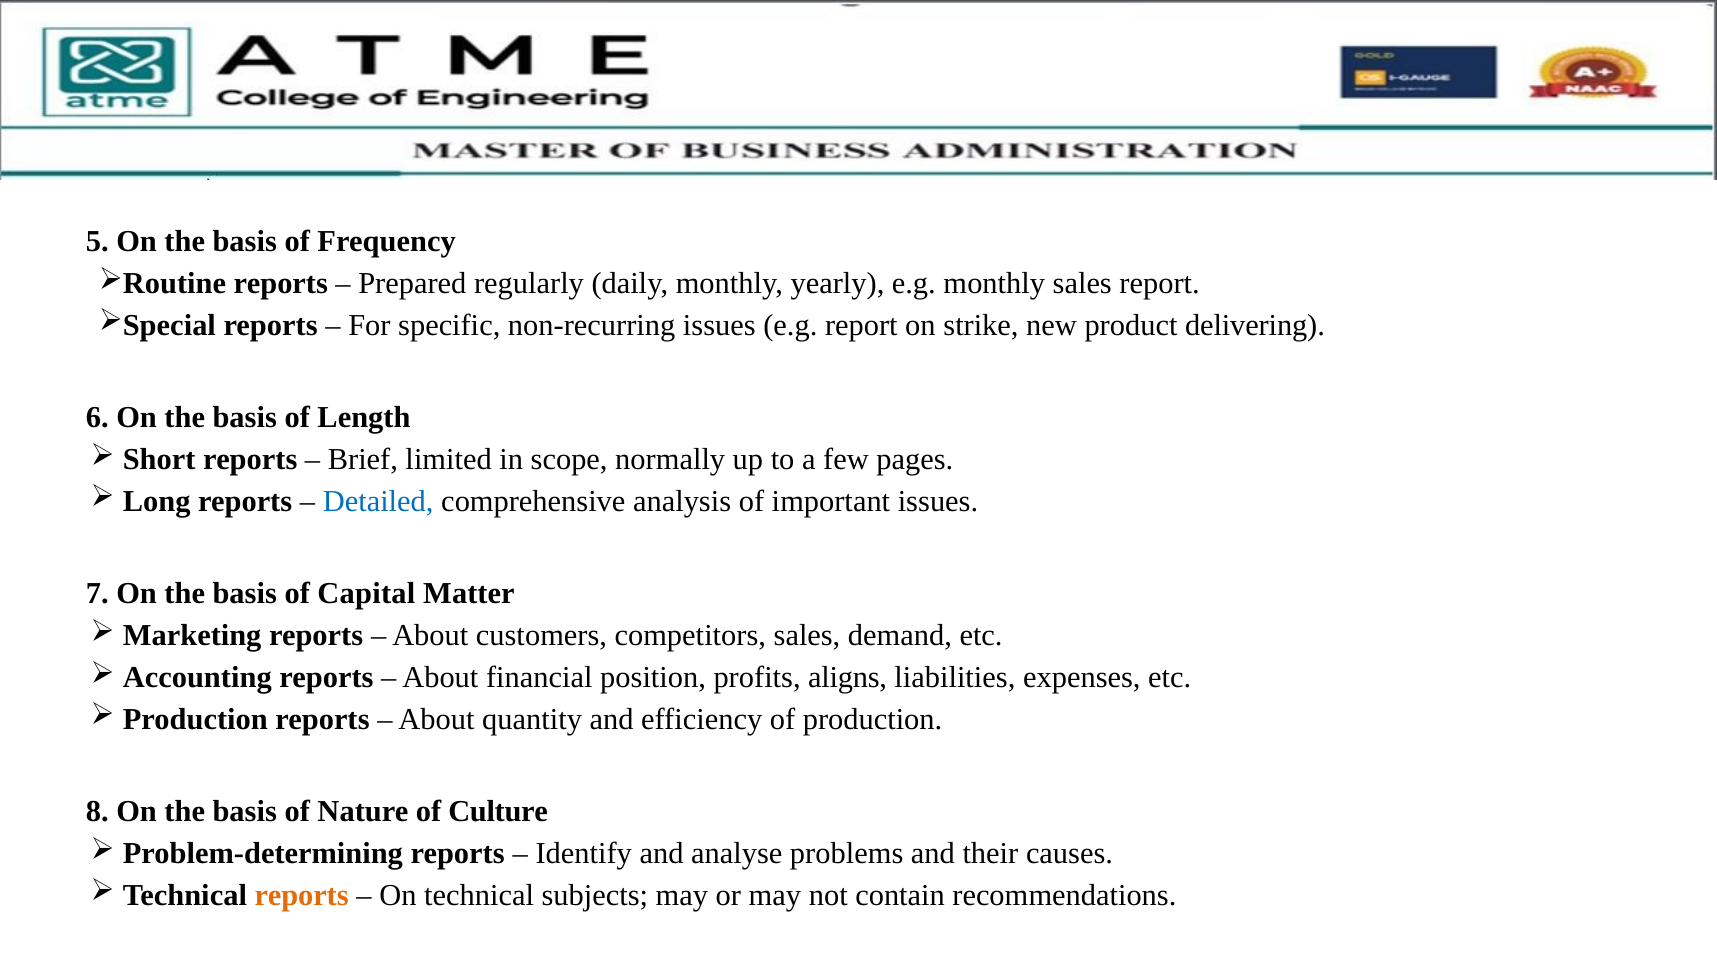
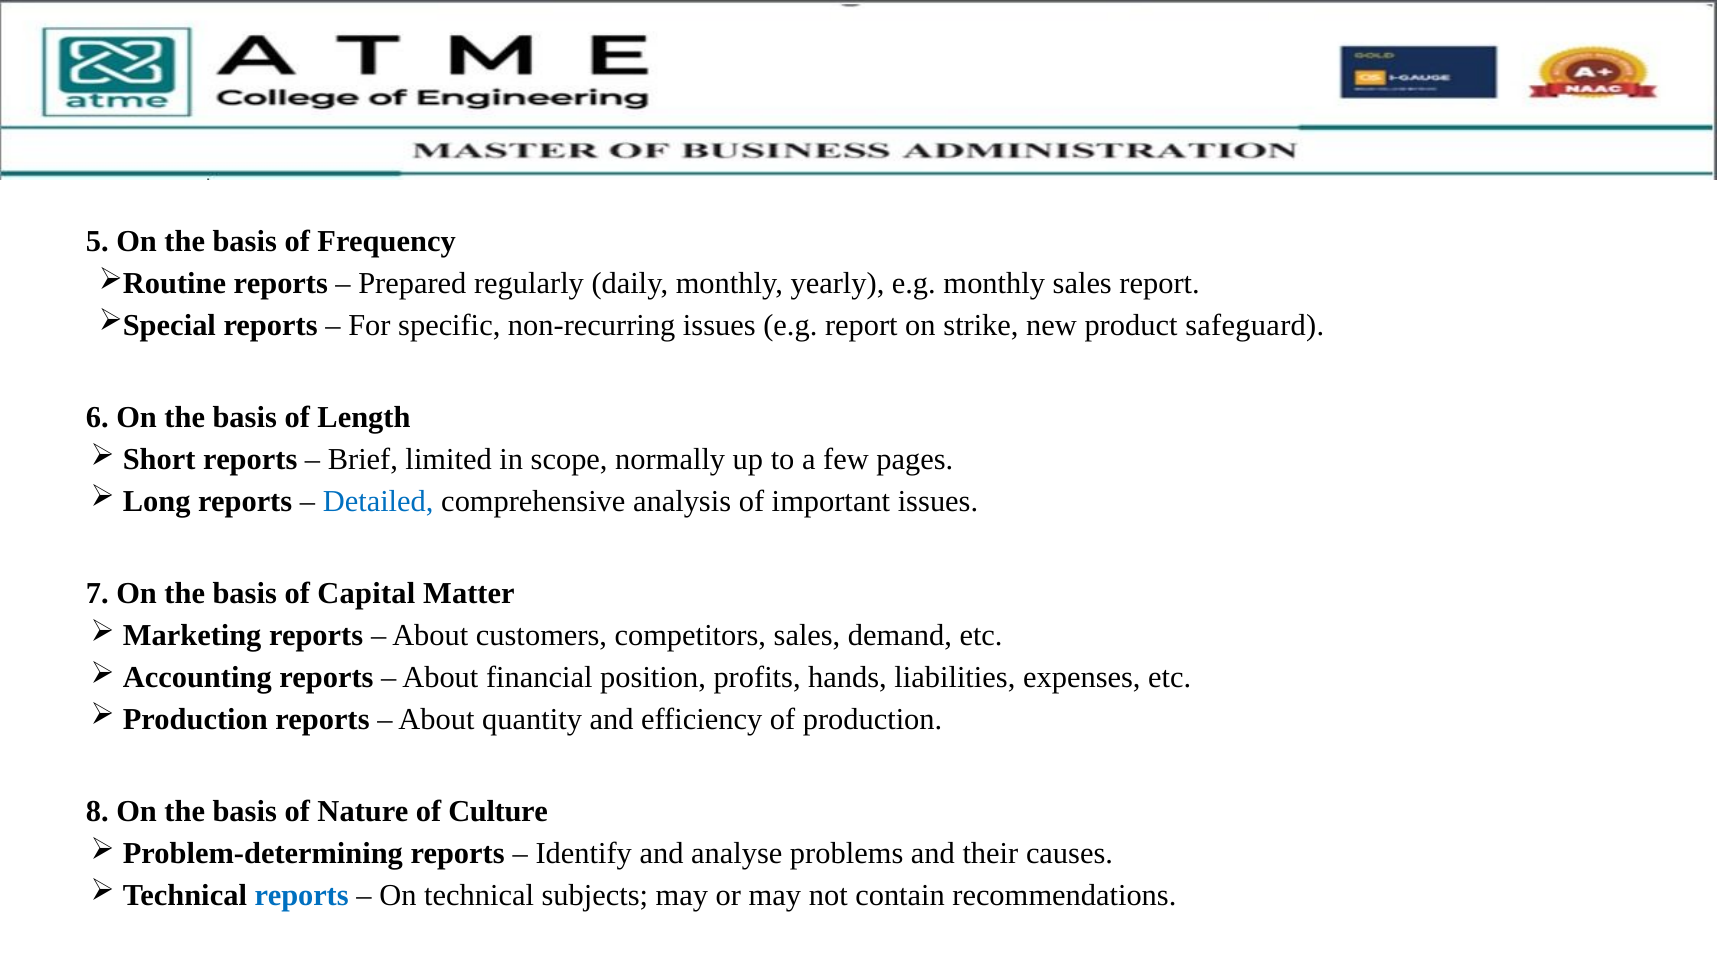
delivering: delivering -> safeguard
aligns: aligns -> hands
reports at (302, 895) colour: orange -> blue
